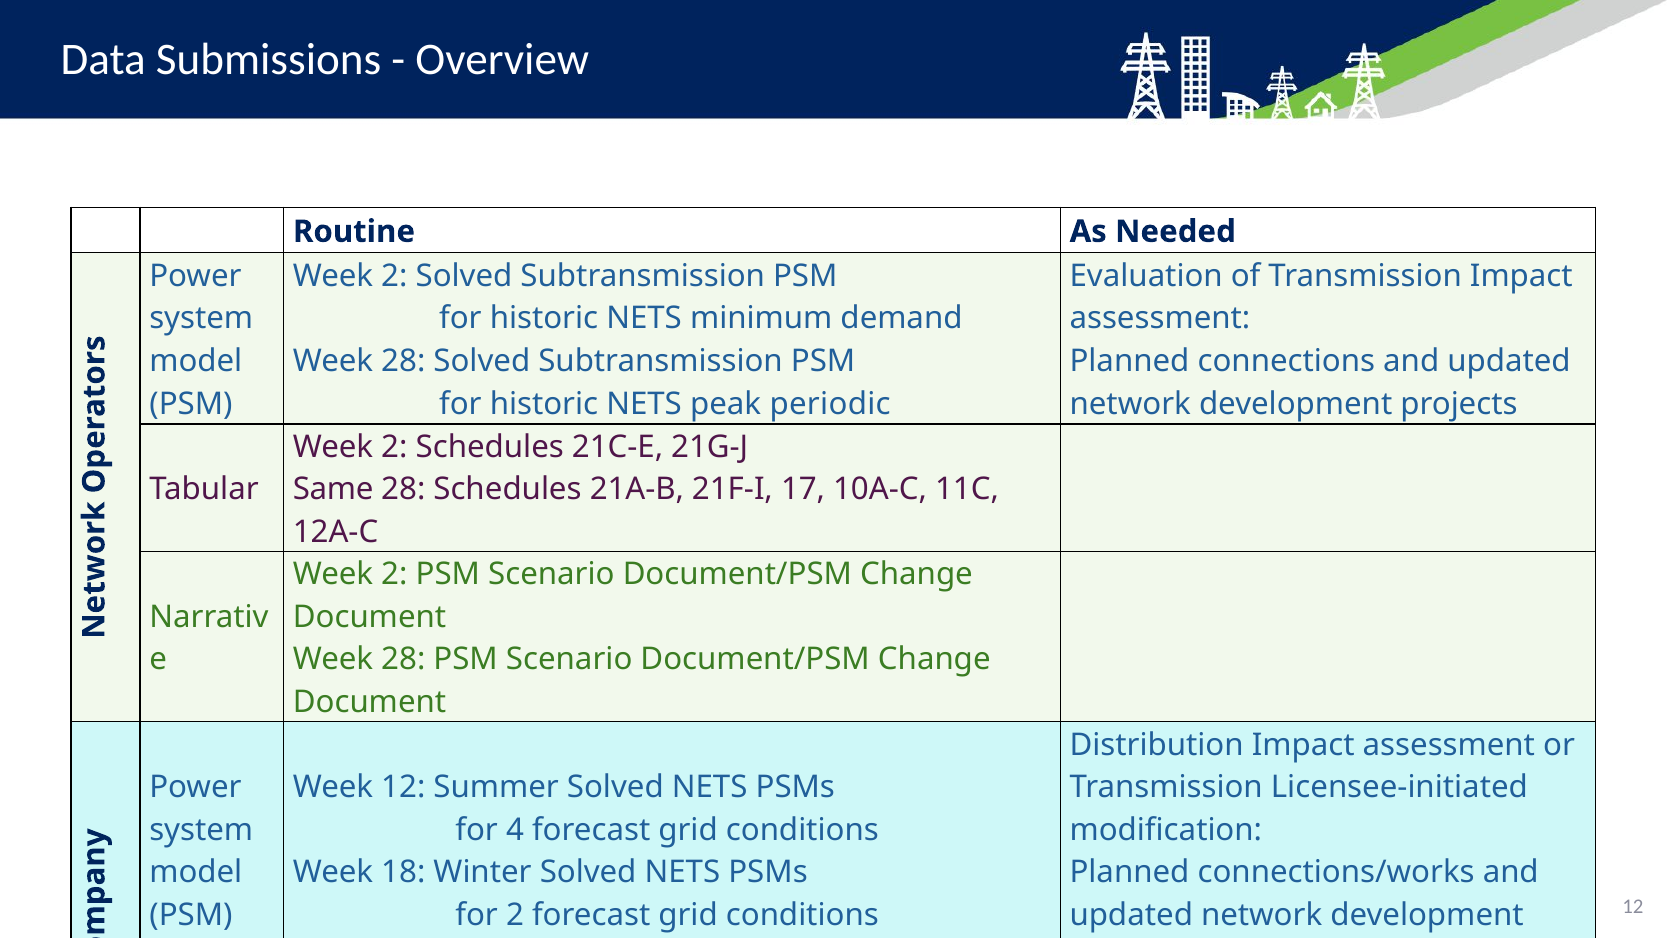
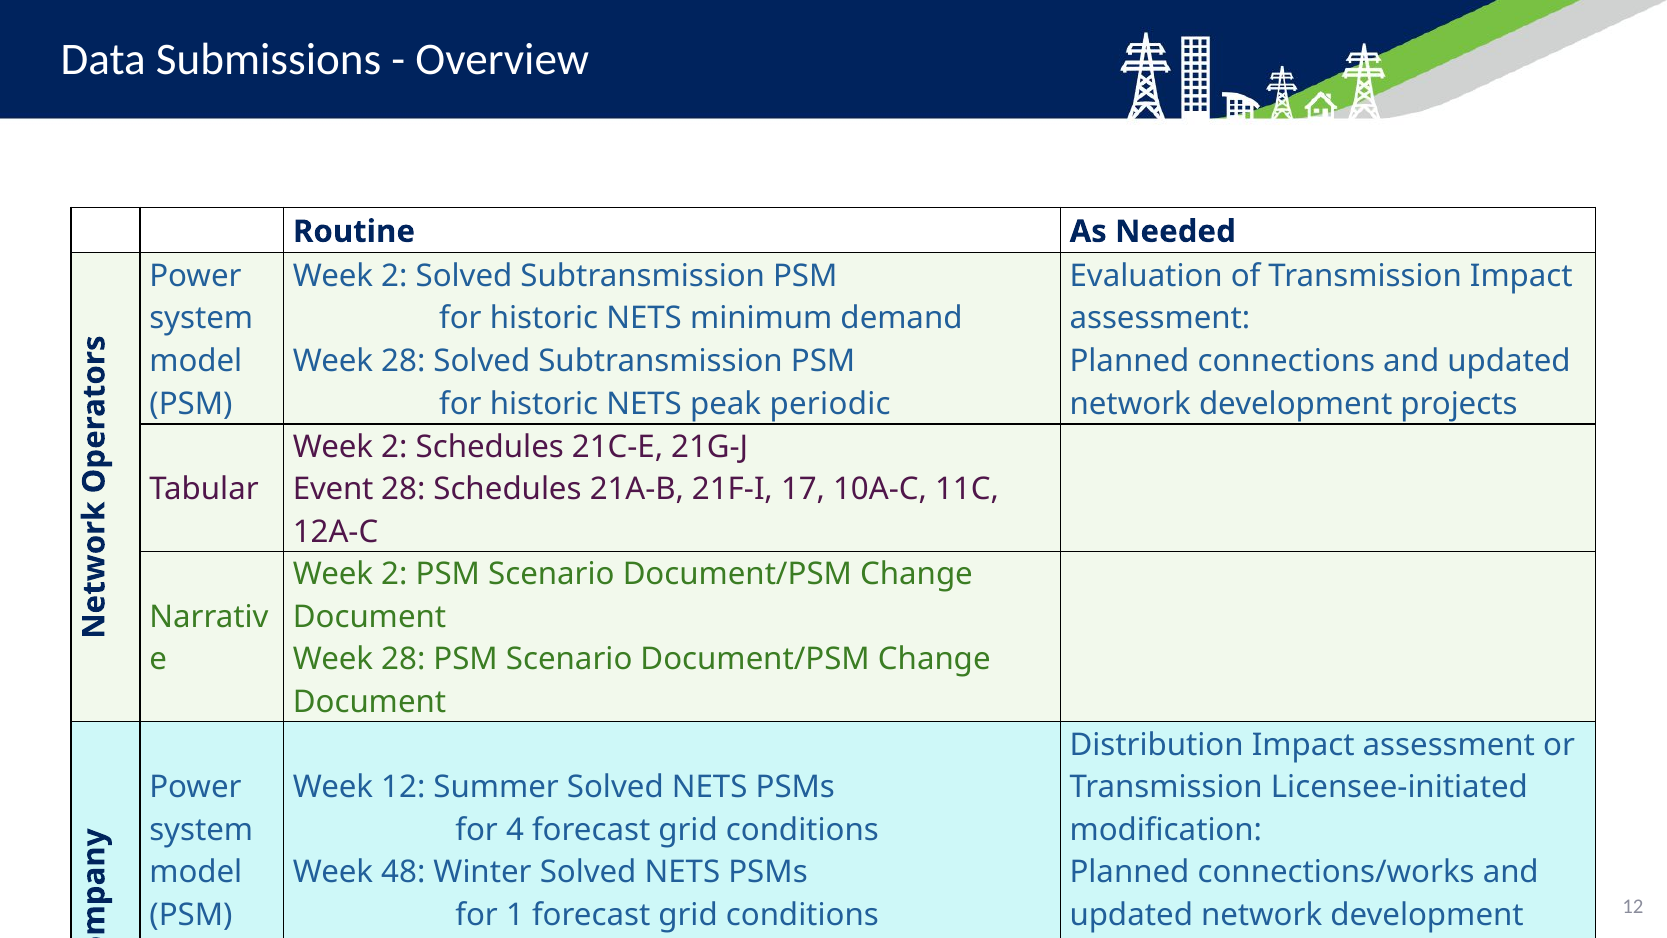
Same: Same -> Event
18: 18 -> 48
for 2: 2 -> 1
